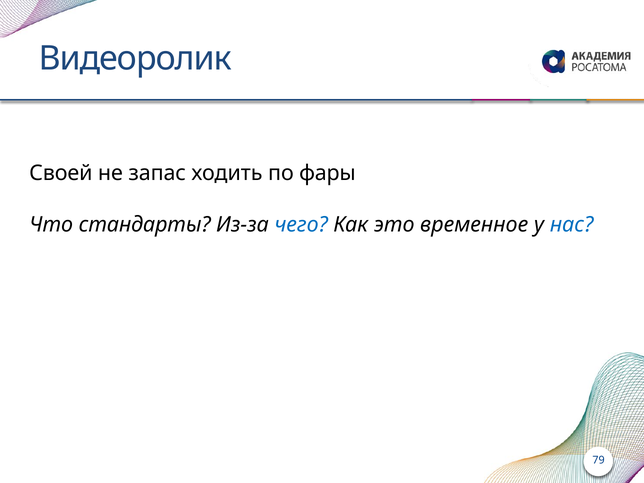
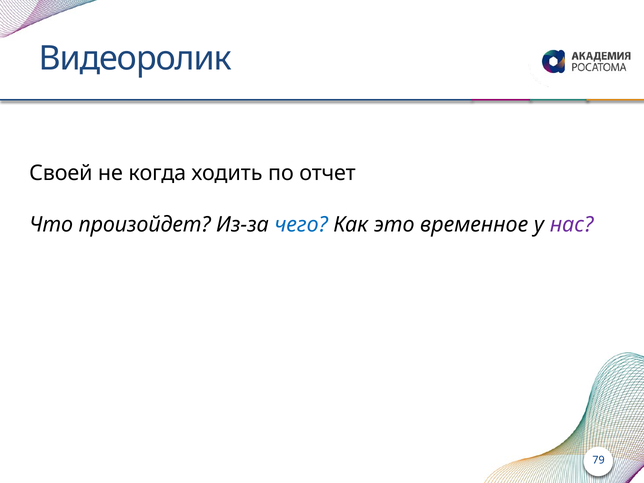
запас: запас -> когда
фары: фары -> отчет
стандарты: стандарты -> произойдет
нас colour: blue -> purple
